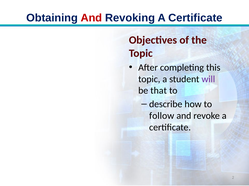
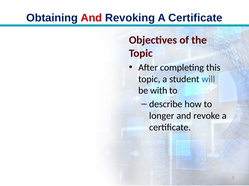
will colour: purple -> blue
that: that -> with
follow: follow -> longer
